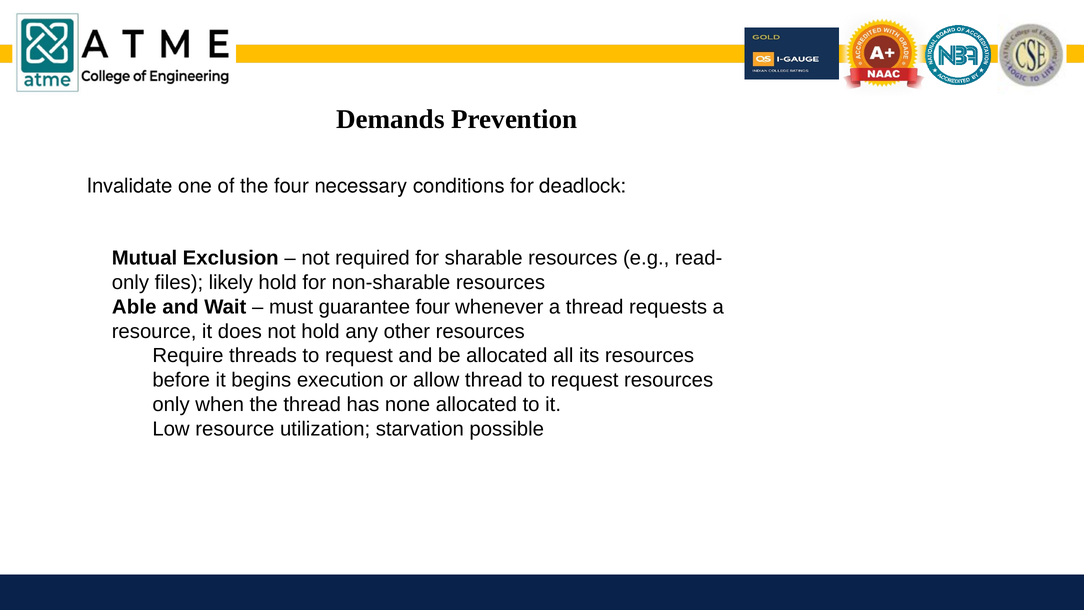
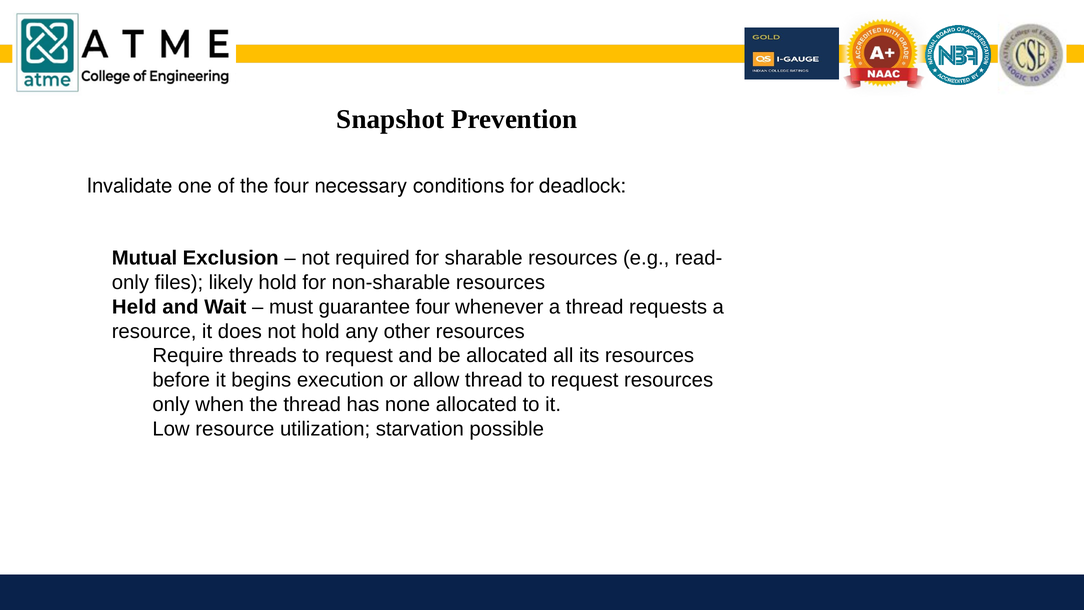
Demands: Demands -> Snapshot
Able: Able -> Held
